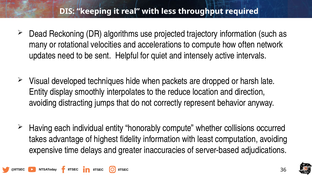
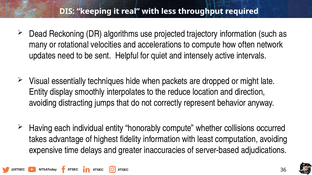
developed: developed -> essentially
harsh: harsh -> might
